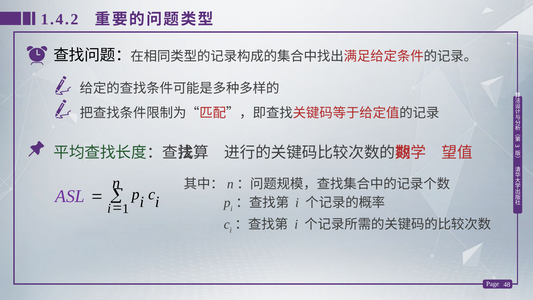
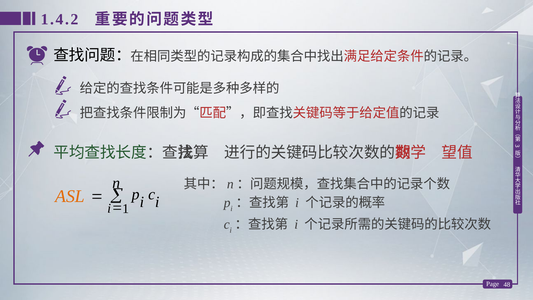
ASL colour: purple -> orange
